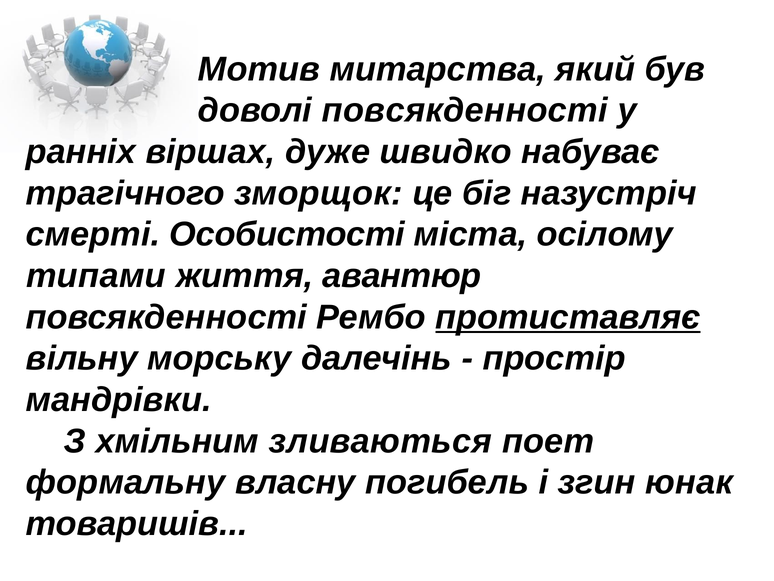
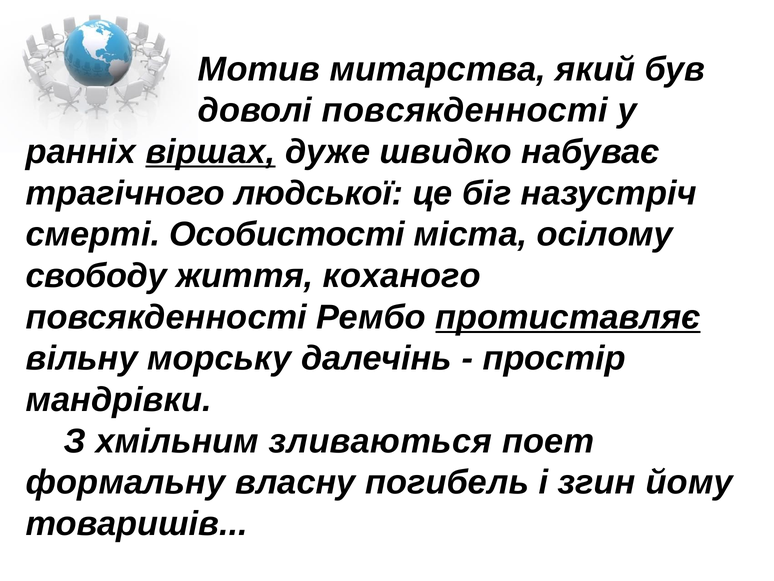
віршах underline: none -> present
зморщок: зморщок -> людської
типами: типами -> свободу
авантюр: авантюр -> коханого
юнак: юнак -> йому
